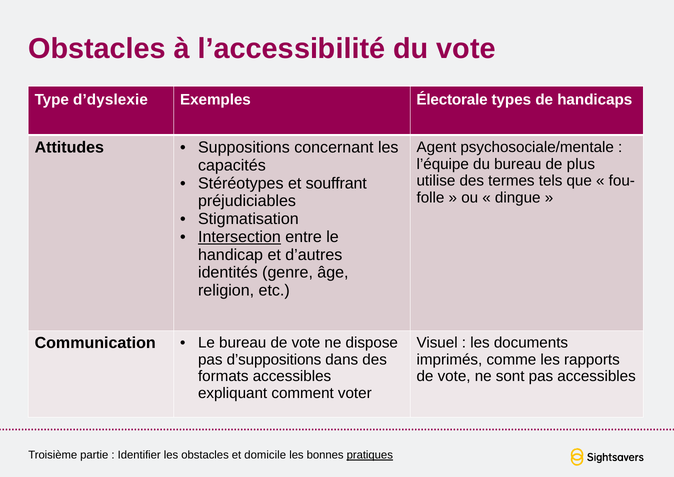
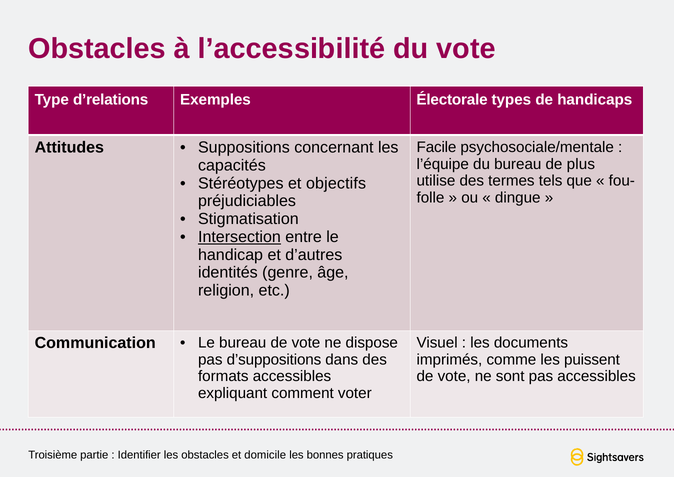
d’dyslexie: d’dyslexie -> d’relations
Agent: Agent -> Facile
souffrant: souffrant -> objectifs
rapports: rapports -> puissent
pratiques underline: present -> none
